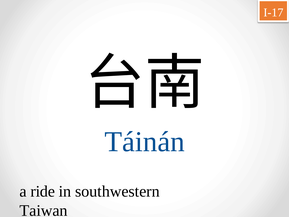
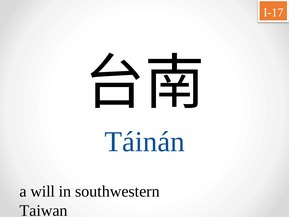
ride: ride -> will
